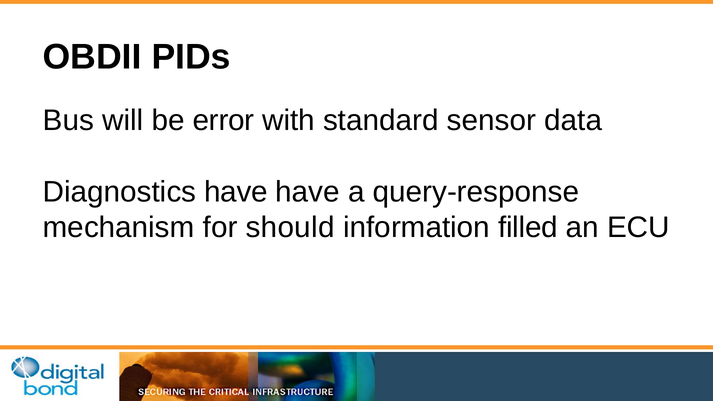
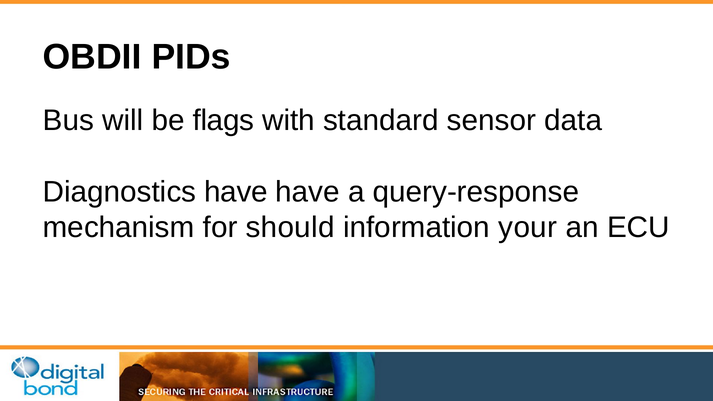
error: error -> flags
filled: filled -> your
